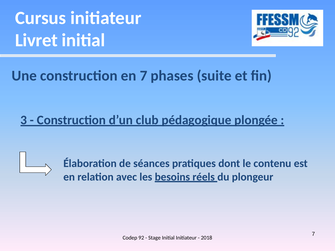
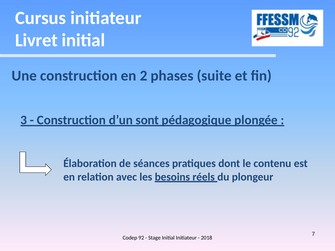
en 7: 7 -> 2
club: club -> sont
